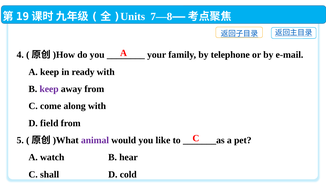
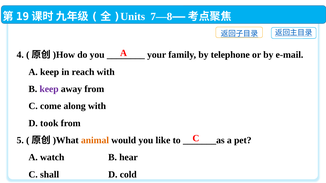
ready: ready -> reach
field: field -> took
animal colour: purple -> orange
